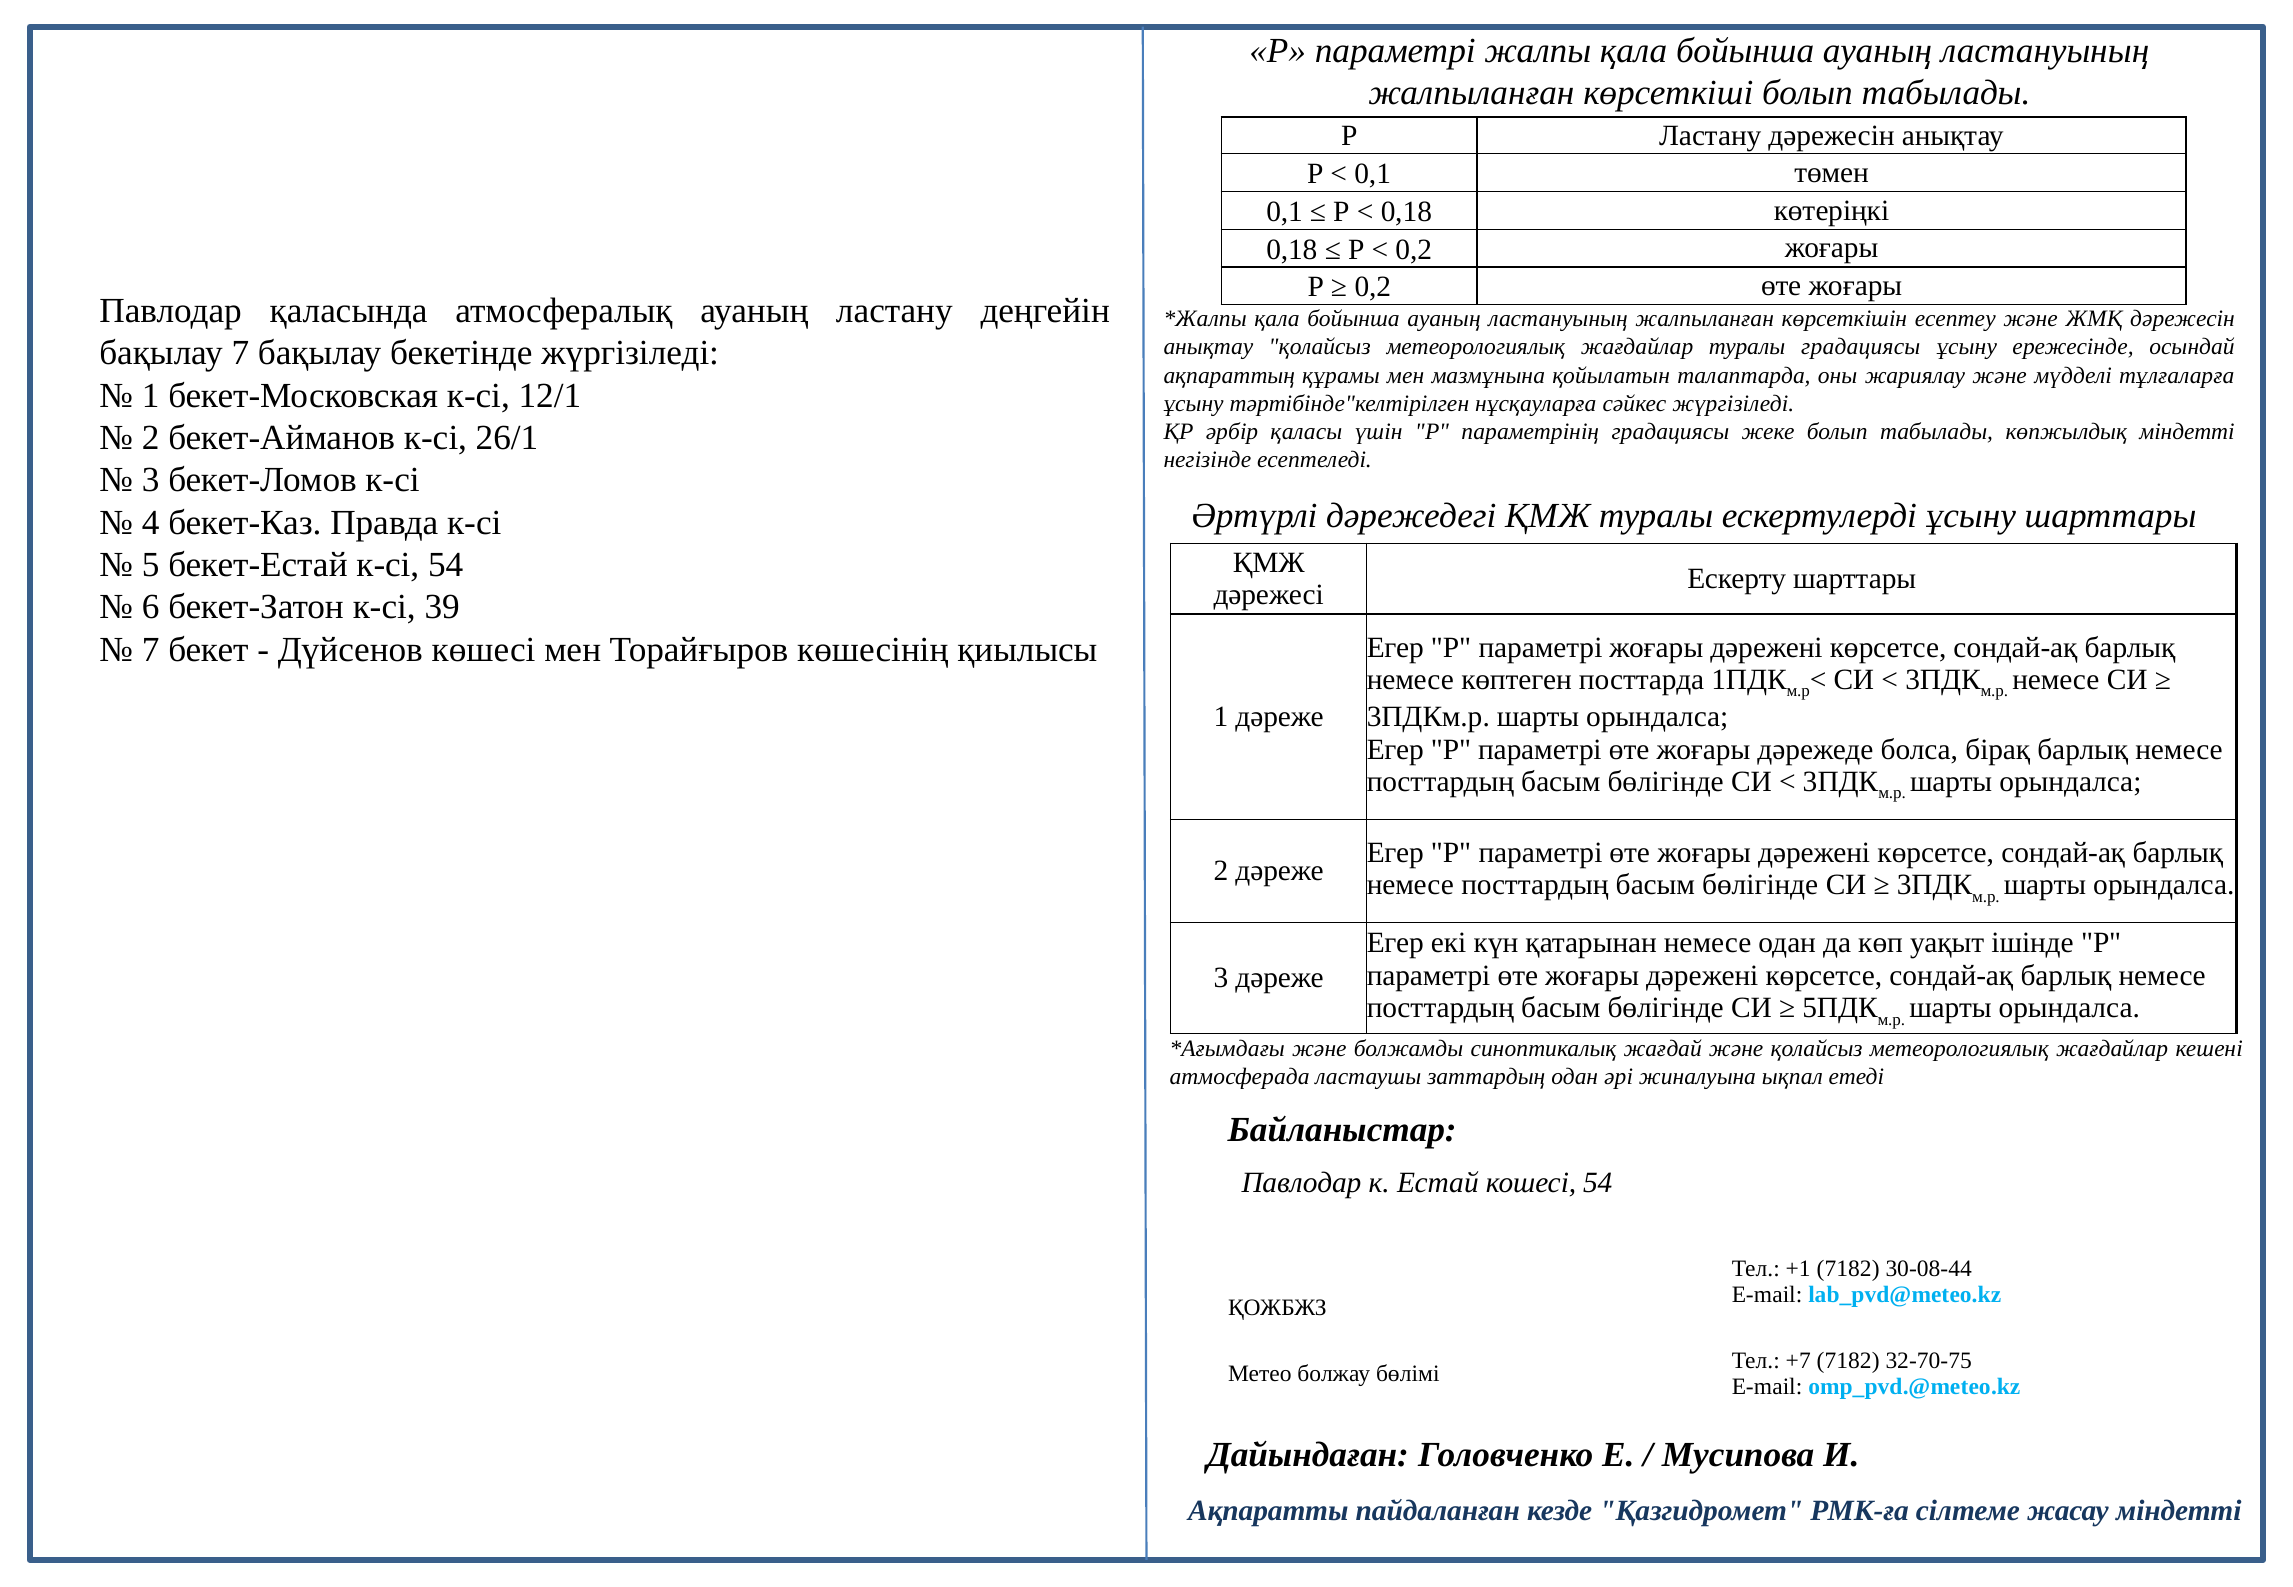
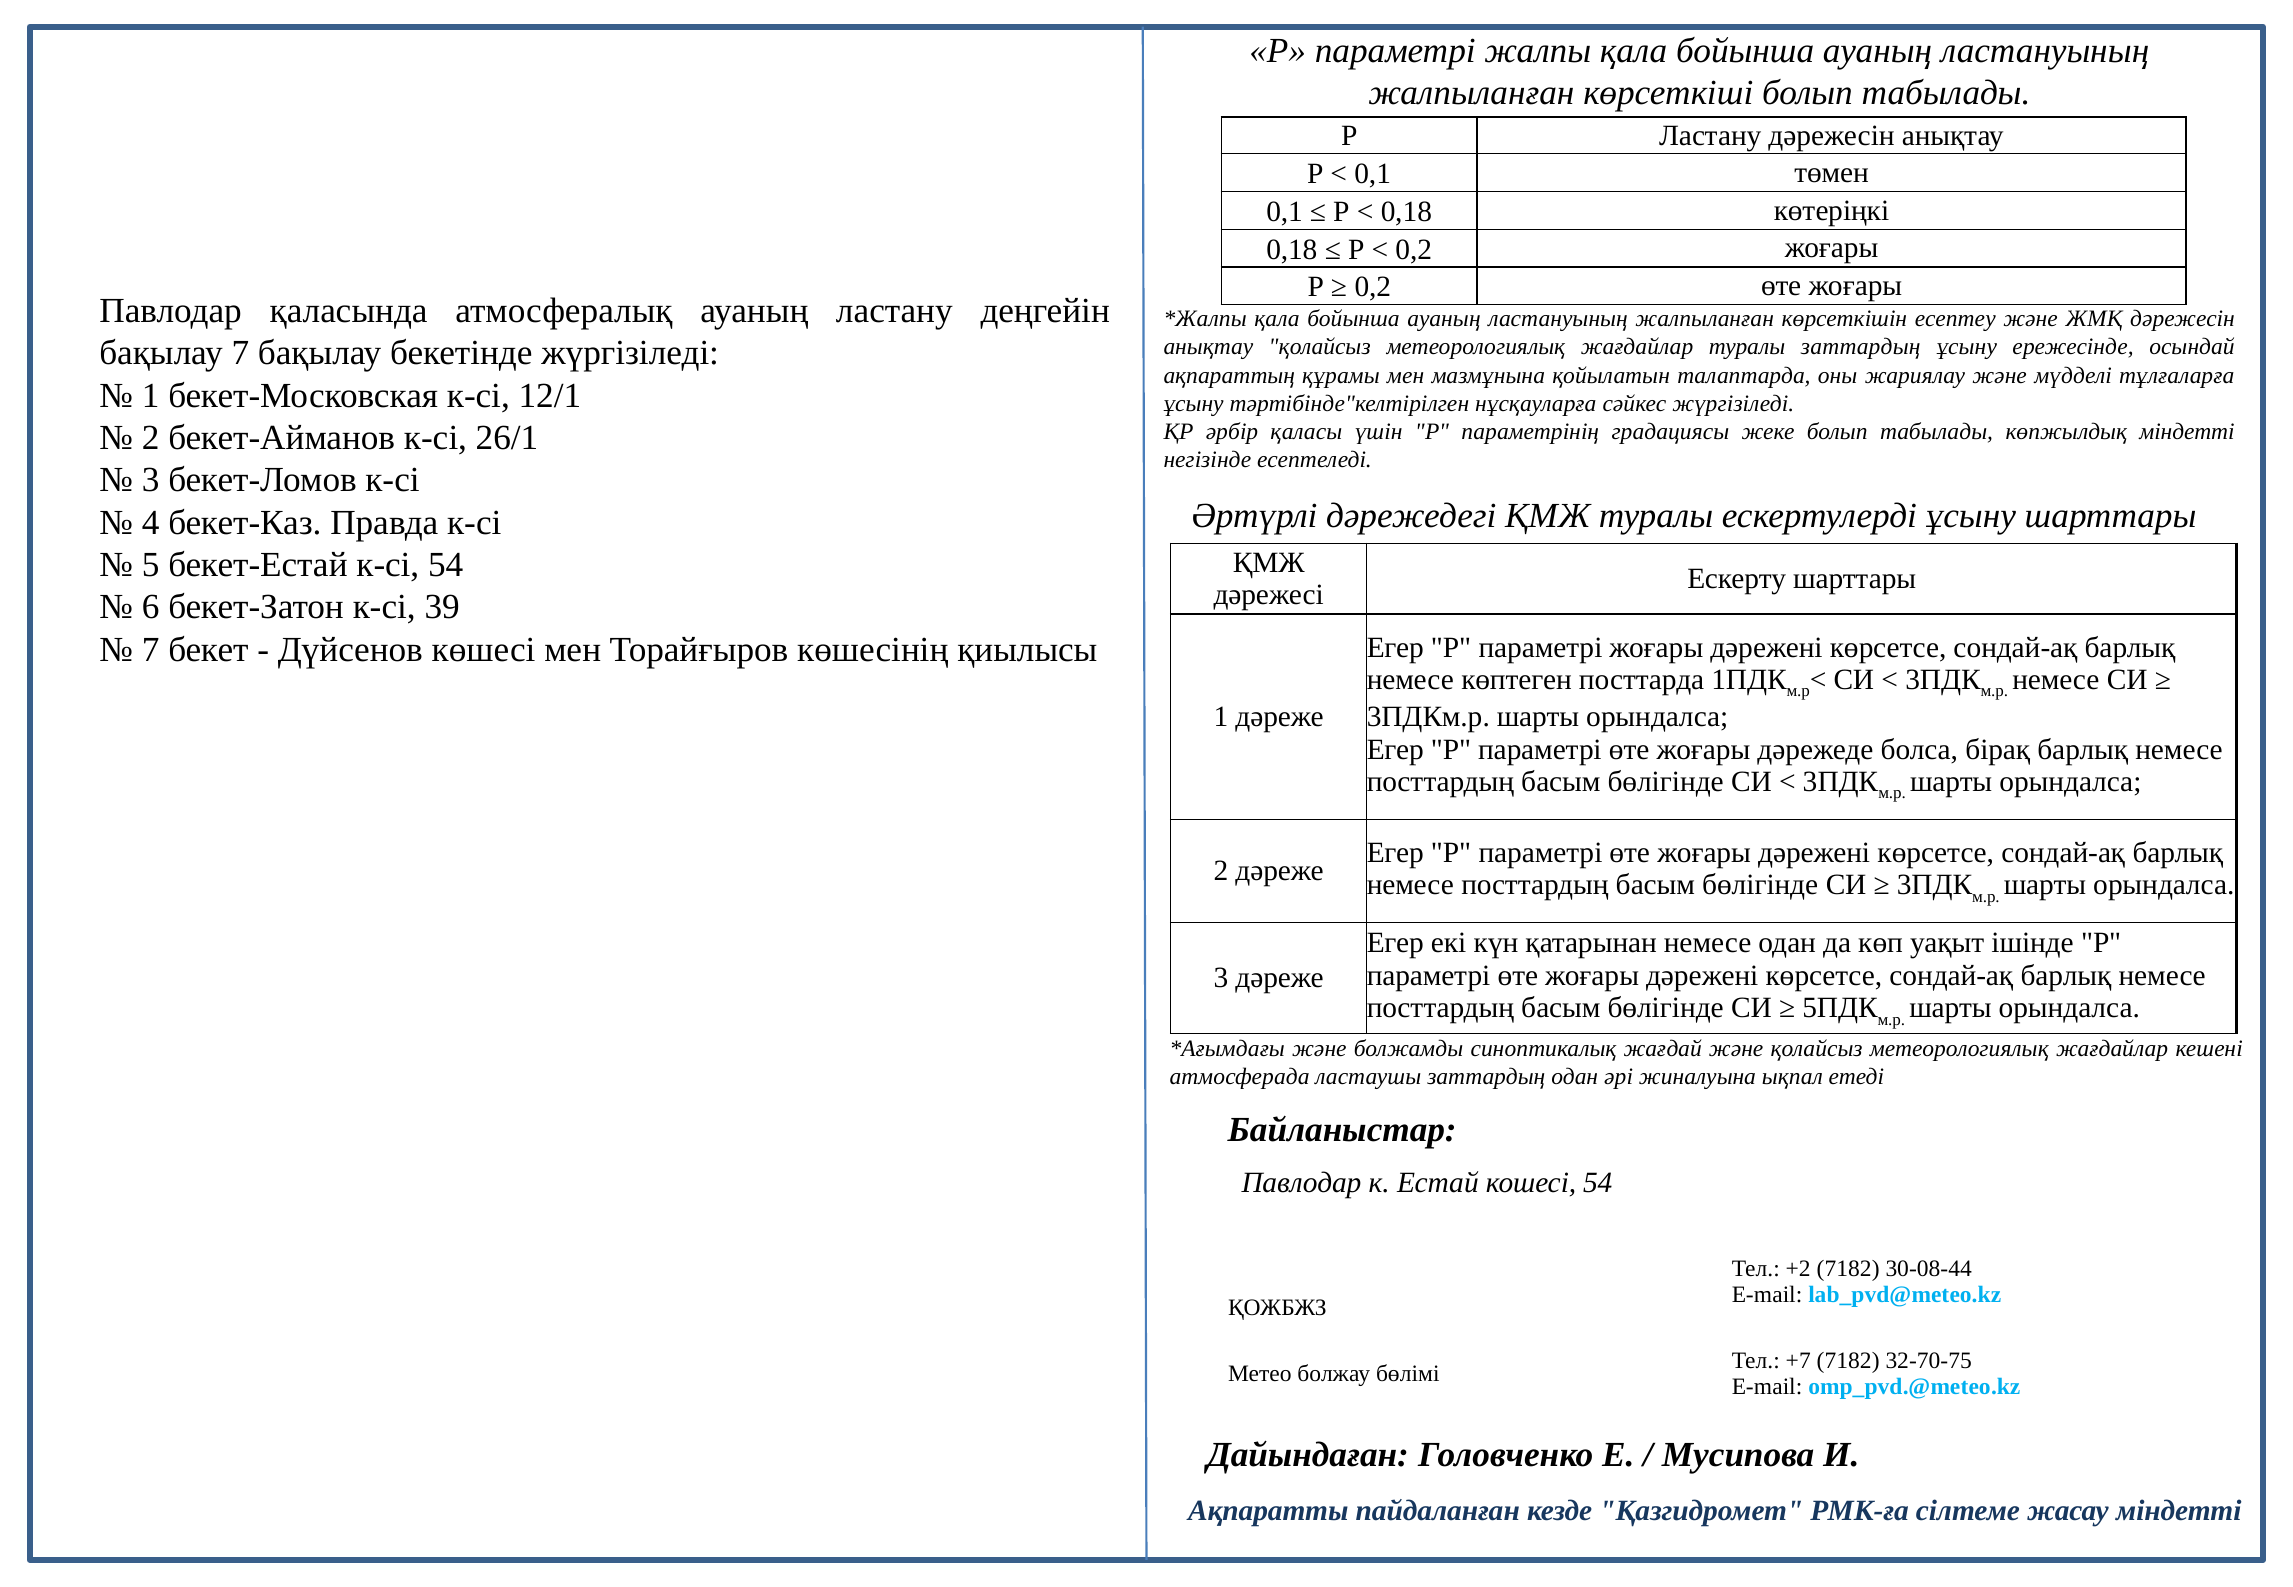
туралы градациясы: градациясы -> заттардың
+1: +1 -> +2
